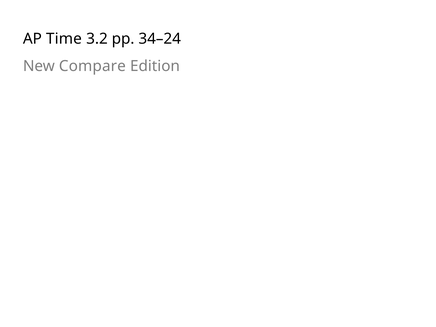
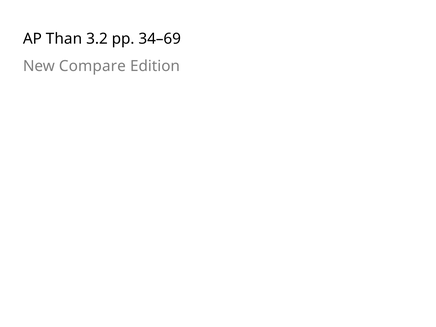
Time: Time -> Than
34–24: 34–24 -> 34–69
